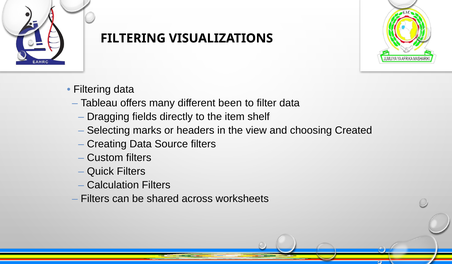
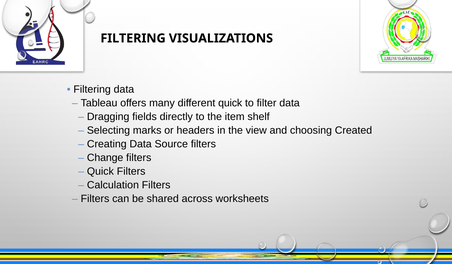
different been: been -> quick
Custom: Custom -> Change
